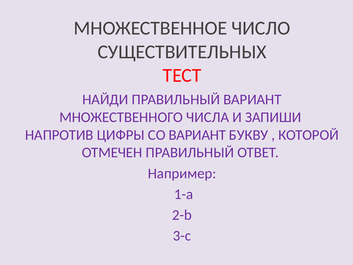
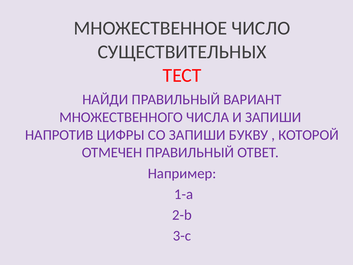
СО ВАРИАНТ: ВАРИАНТ -> ЗАПИШИ
